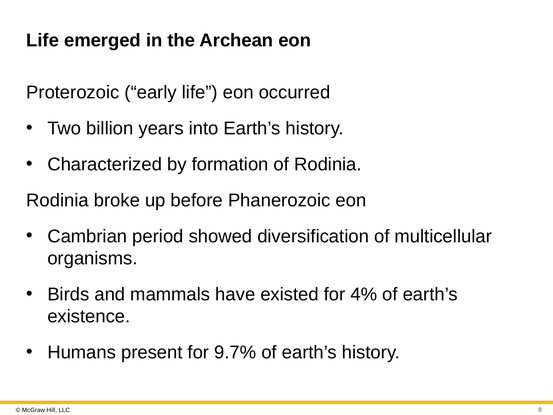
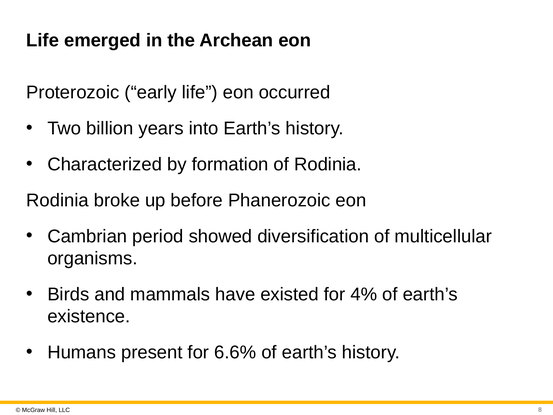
9.7%: 9.7% -> 6.6%
